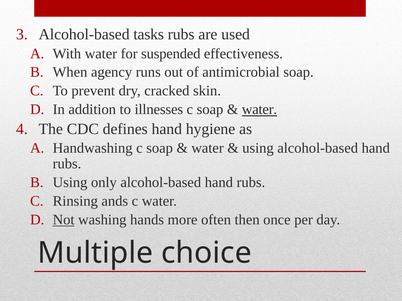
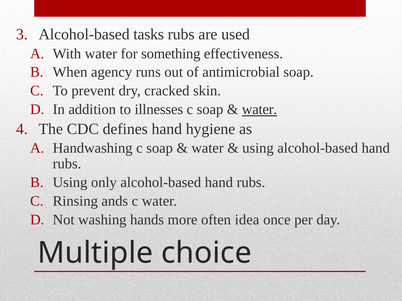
suspended: suspended -> something
Not underline: present -> none
then: then -> idea
